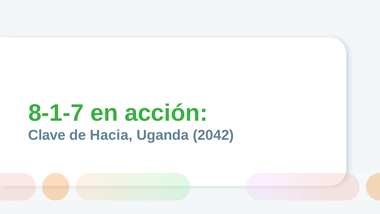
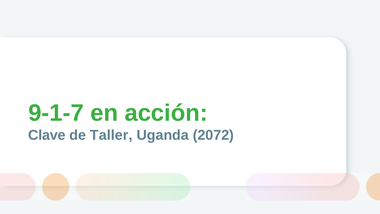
8-1-7: 8-1-7 -> 9-1-7
Hacia: Hacia -> Taller
2042: 2042 -> 2072
